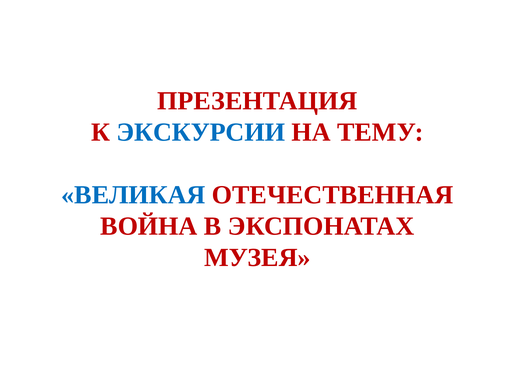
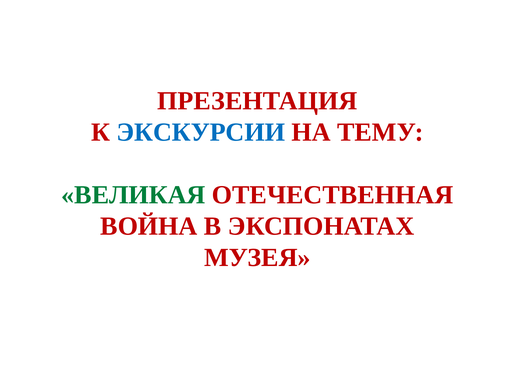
ВЕЛИКАЯ colour: blue -> green
